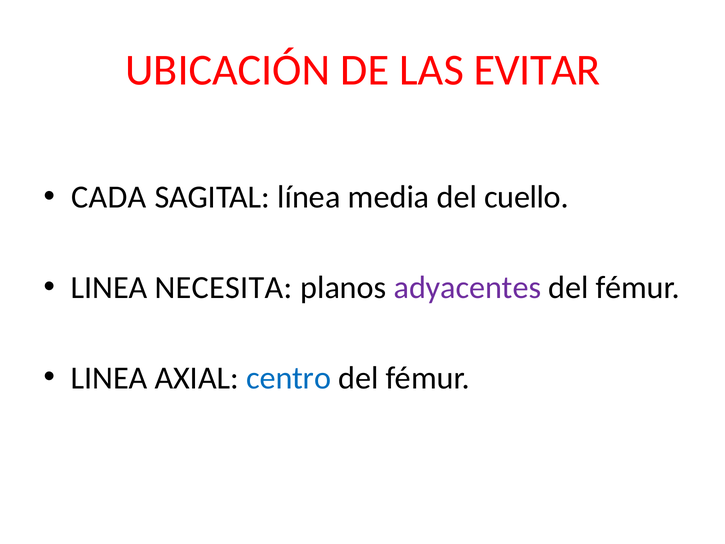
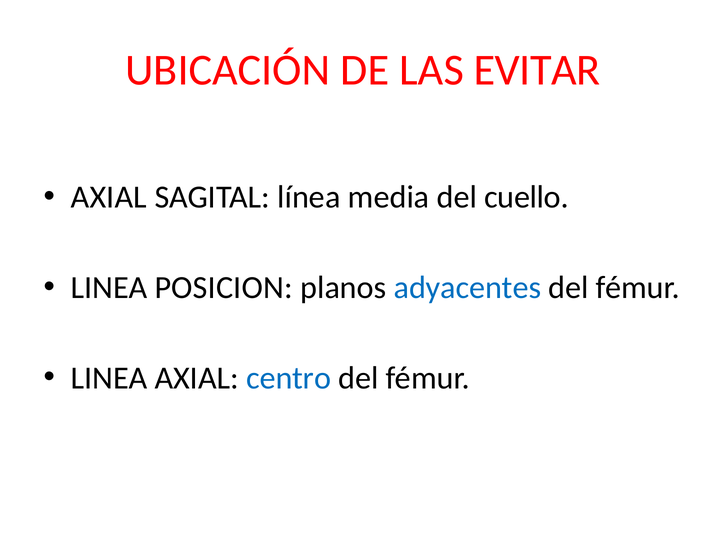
CADA at (109, 197): CADA -> AXIAL
NECESITA: NECESITA -> POSICION
adyacentes colour: purple -> blue
